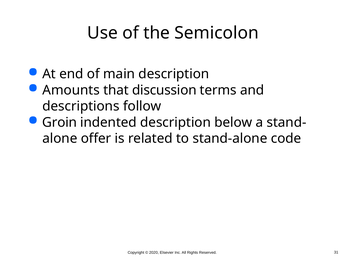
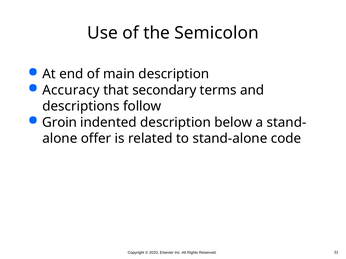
Amounts: Amounts -> Accuracy
discussion: discussion -> secondary
